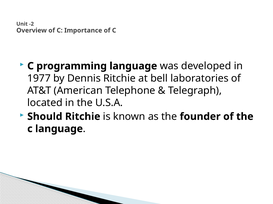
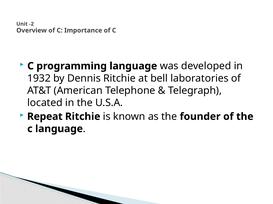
1977: 1977 -> 1932
Should: Should -> Repeat
